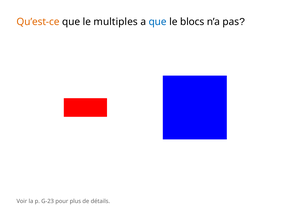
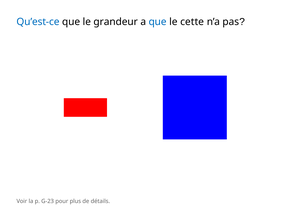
Qu’est-ce colour: orange -> blue
multiples: multiples -> grandeur
blocs: blocs -> cette
